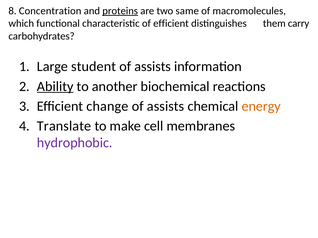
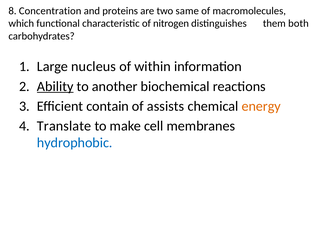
proteins underline: present -> none
of efficient: efficient -> nitrogen
carry: carry -> both
student: student -> nucleus
assists at (153, 67): assists -> within
change: change -> contain
hydrophobic colour: purple -> blue
